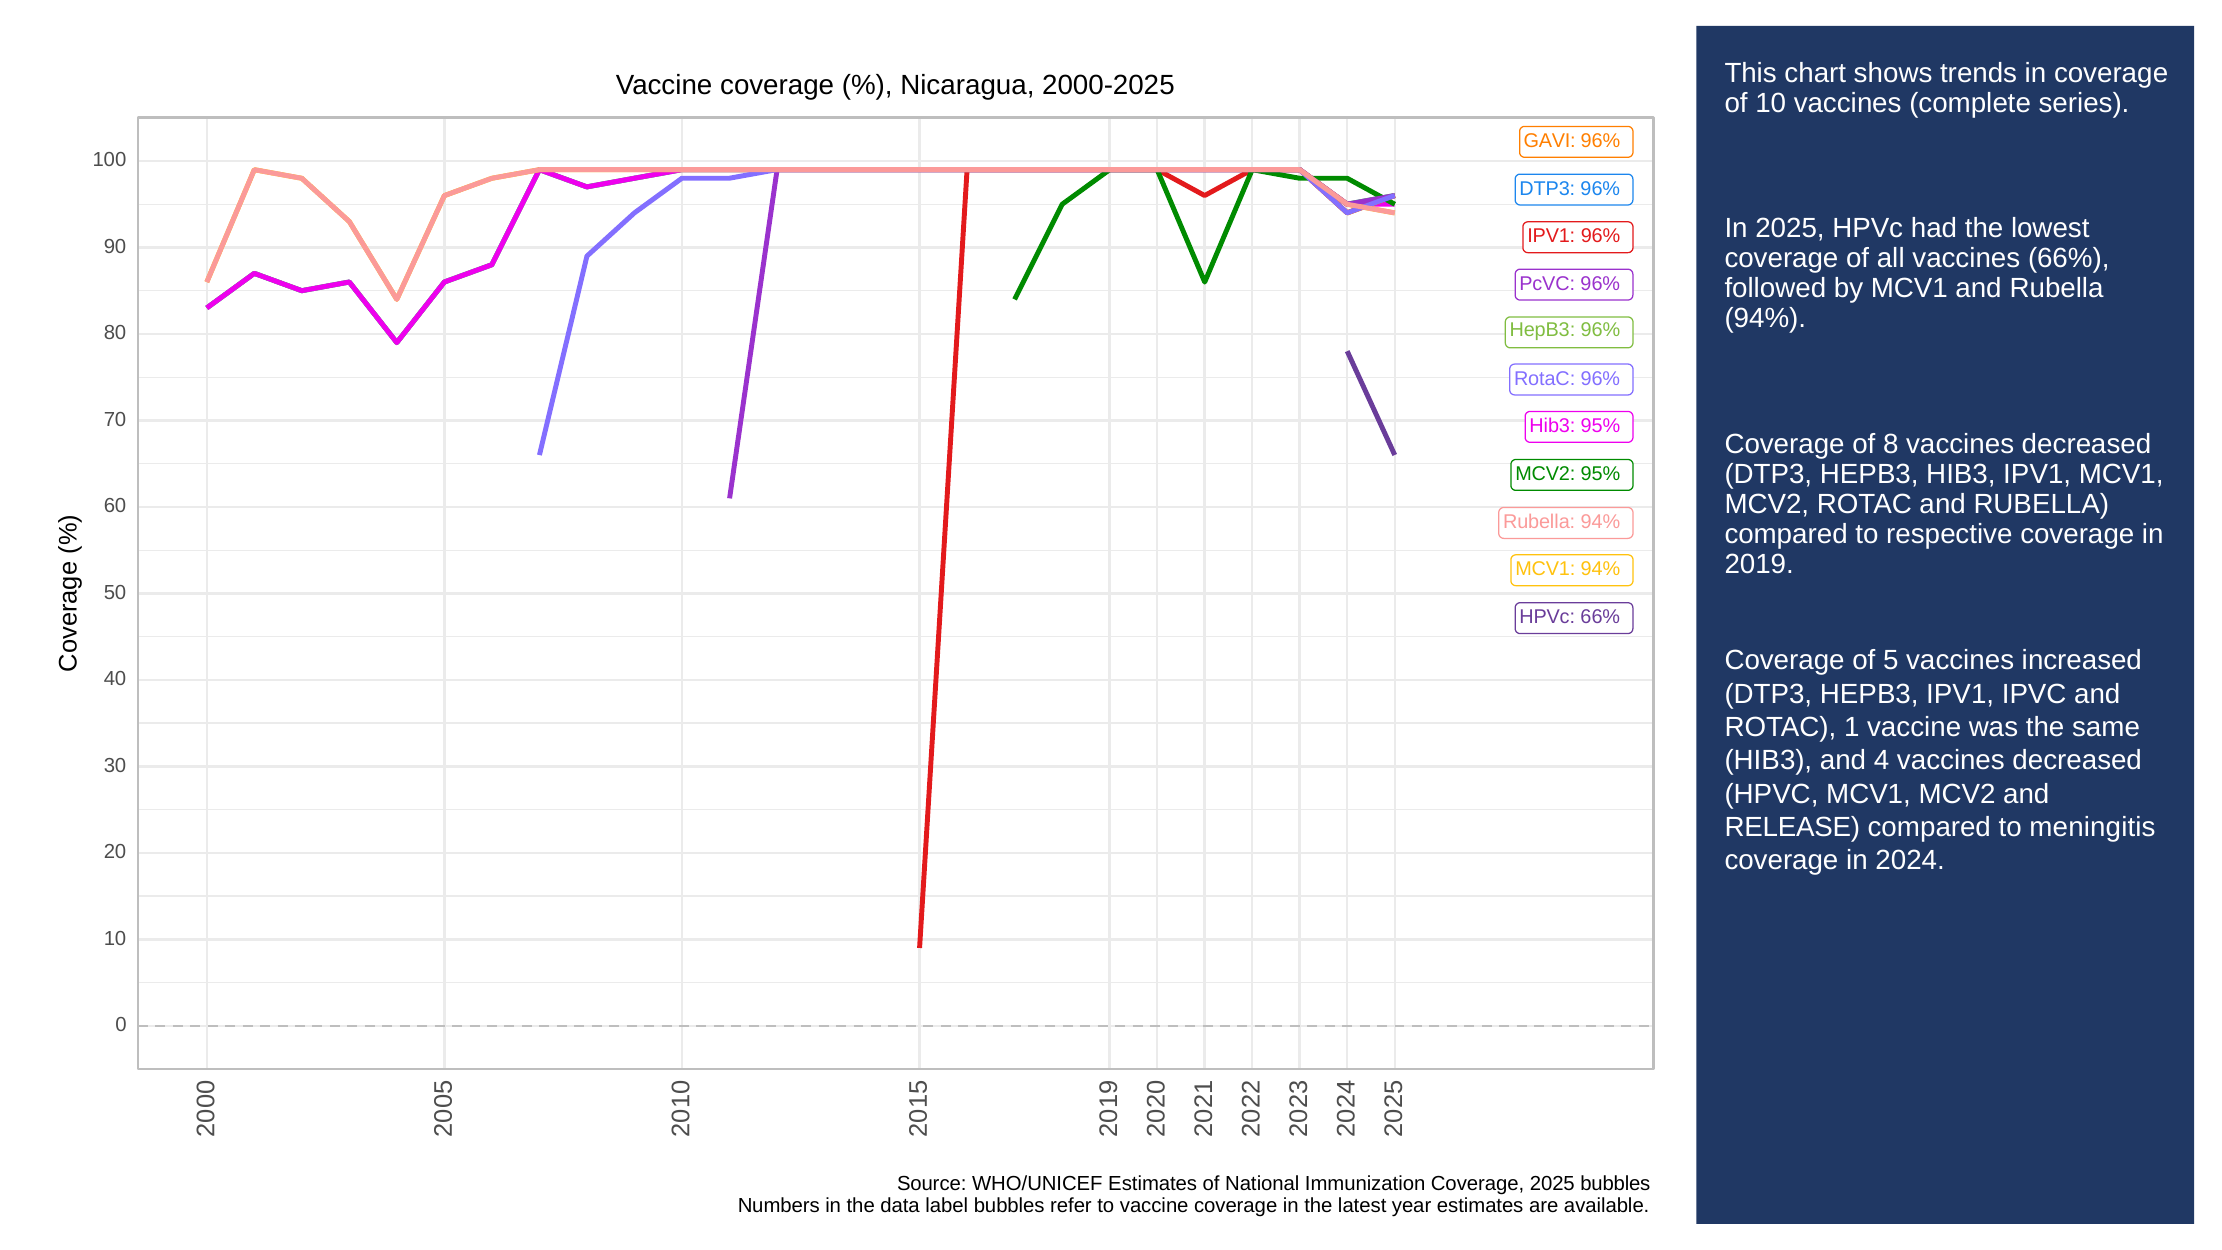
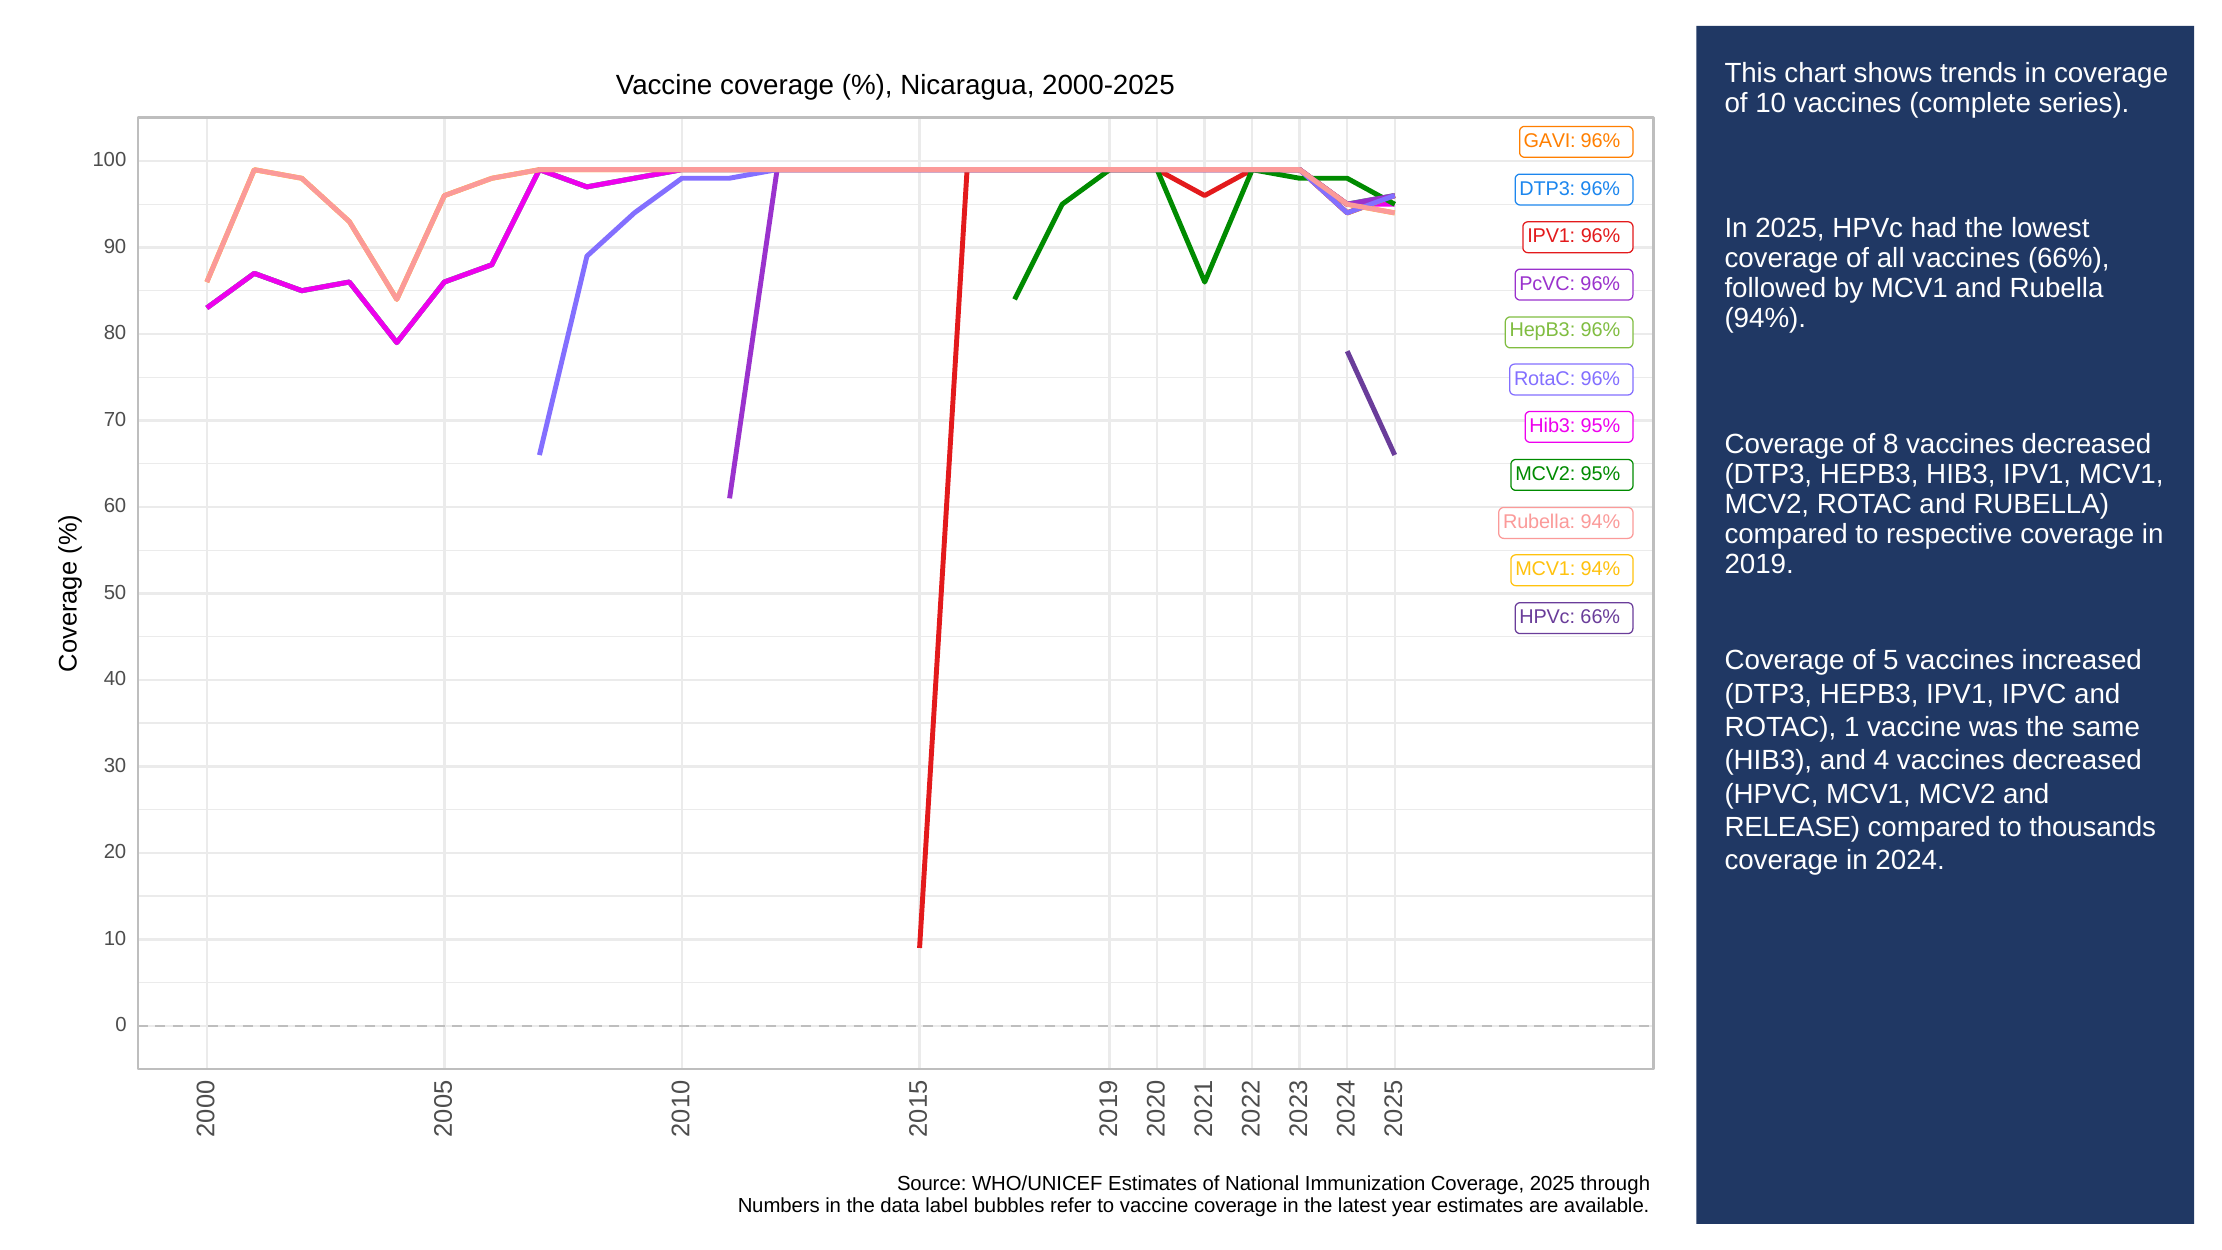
meningitis: meningitis -> thousands
2025 bubbles: bubbles -> through
